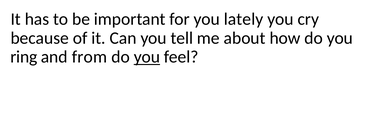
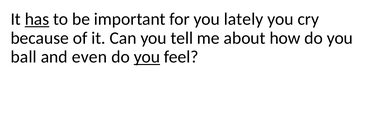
has underline: none -> present
ring: ring -> ball
from: from -> even
